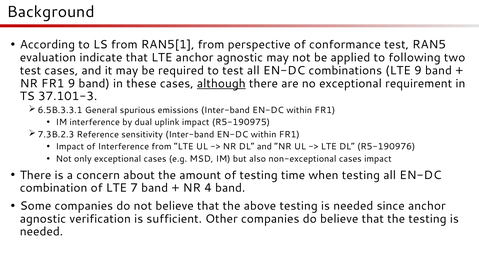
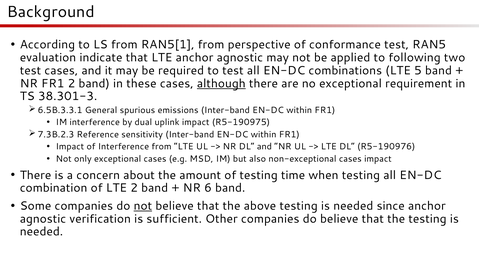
LTE 9: 9 -> 5
FR1 9: 9 -> 2
37.101-3: 37.101-3 -> 38.301-3
LTE 7: 7 -> 2
4: 4 -> 6
not at (143, 206) underline: none -> present
